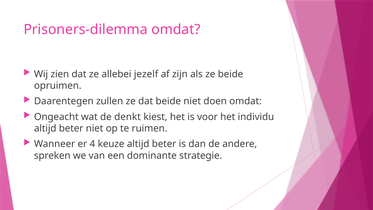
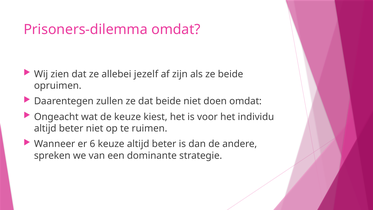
de denkt: denkt -> keuze
4: 4 -> 6
